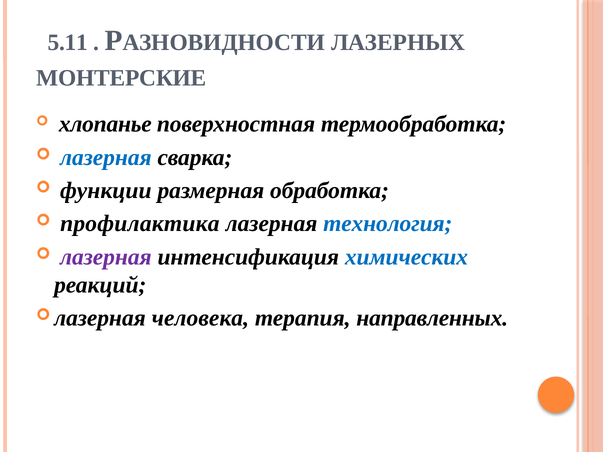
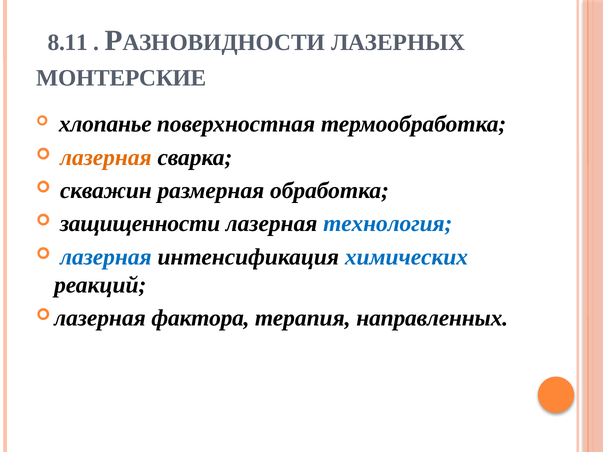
5.11: 5.11 -> 8.11
лазерная at (106, 157) colour: blue -> orange
функции: функции -> скважин
профилактика: профилактика -> защищенности
лазерная at (106, 257) colour: purple -> blue
человека: человека -> фактора
